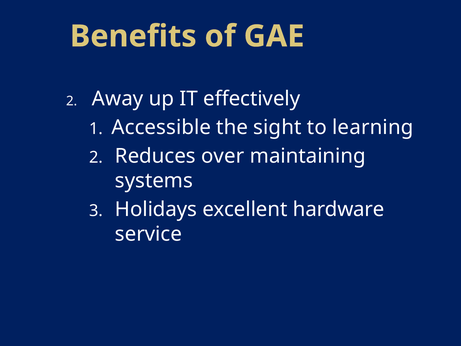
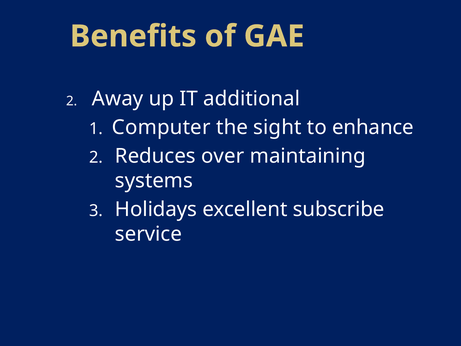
effectively: effectively -> additional
Accessible: Accessible -> Computer
learning: learning -> enhance
hardware: hardware -> subscribe
